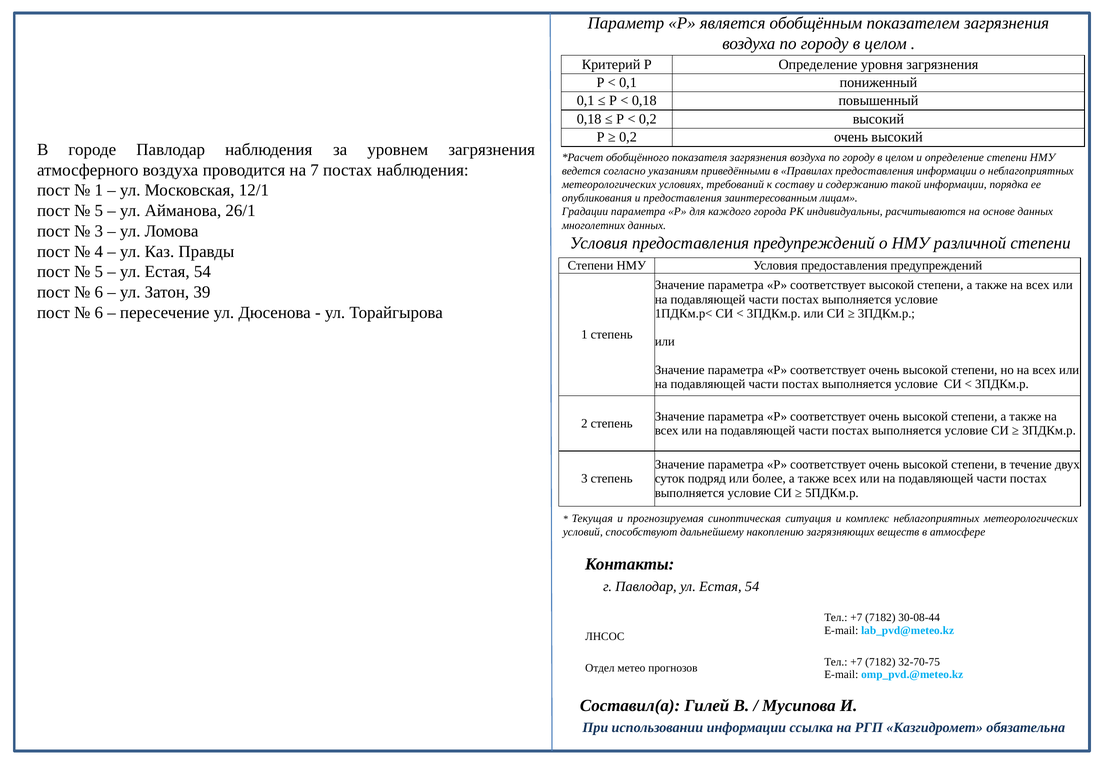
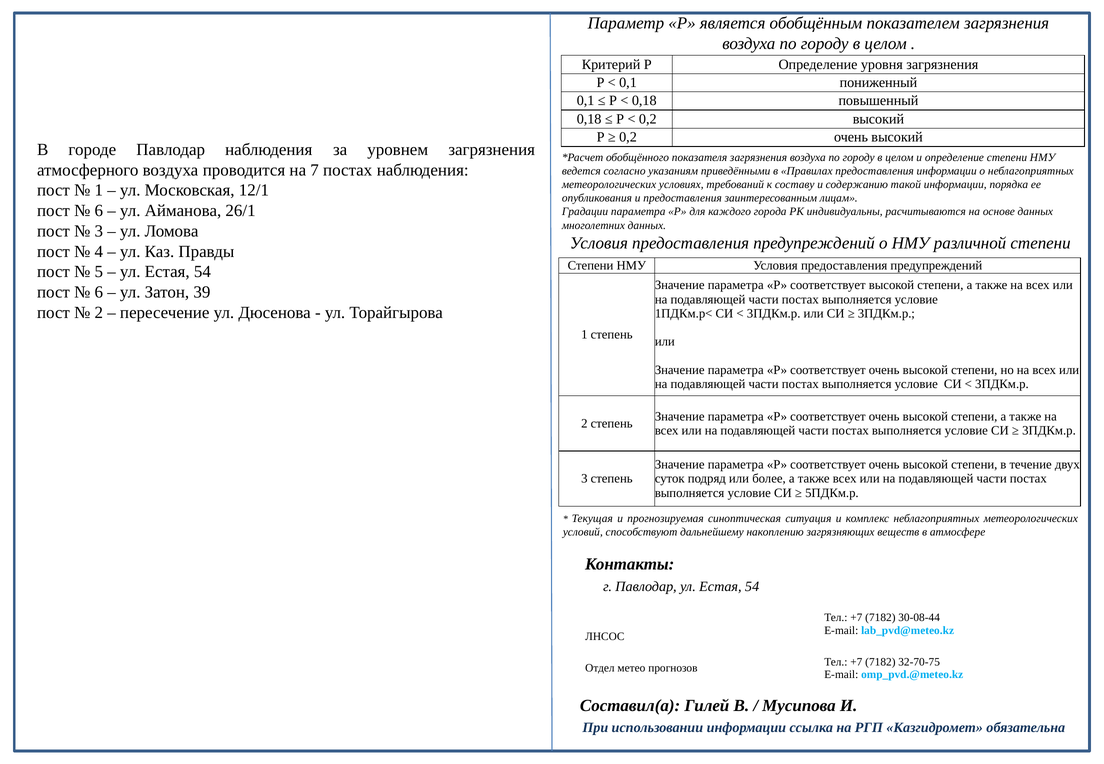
5 at (99, 211): 5 -> 6
6 at (99, 313): 6 -> 2
